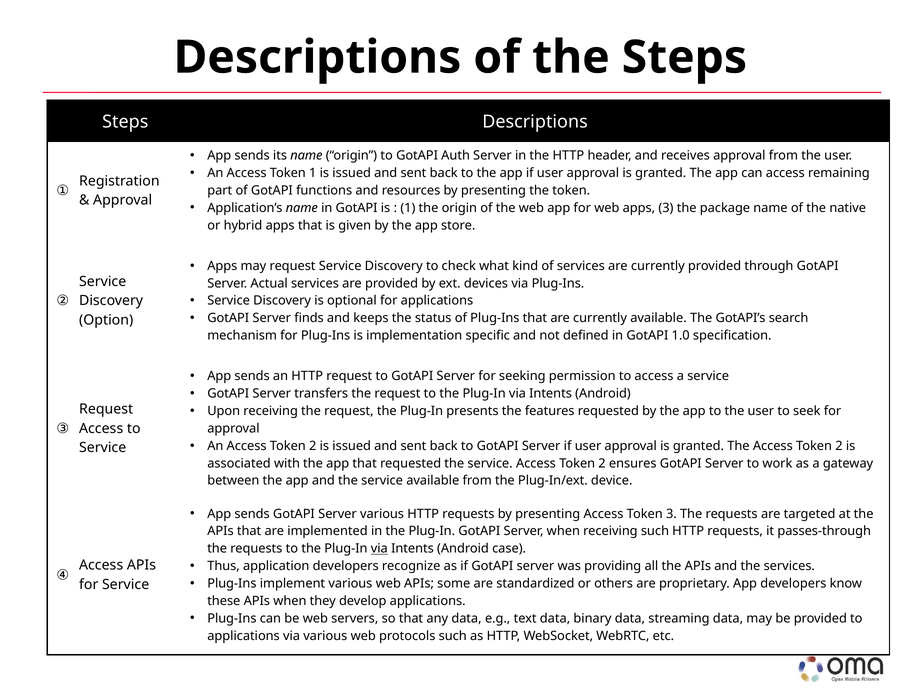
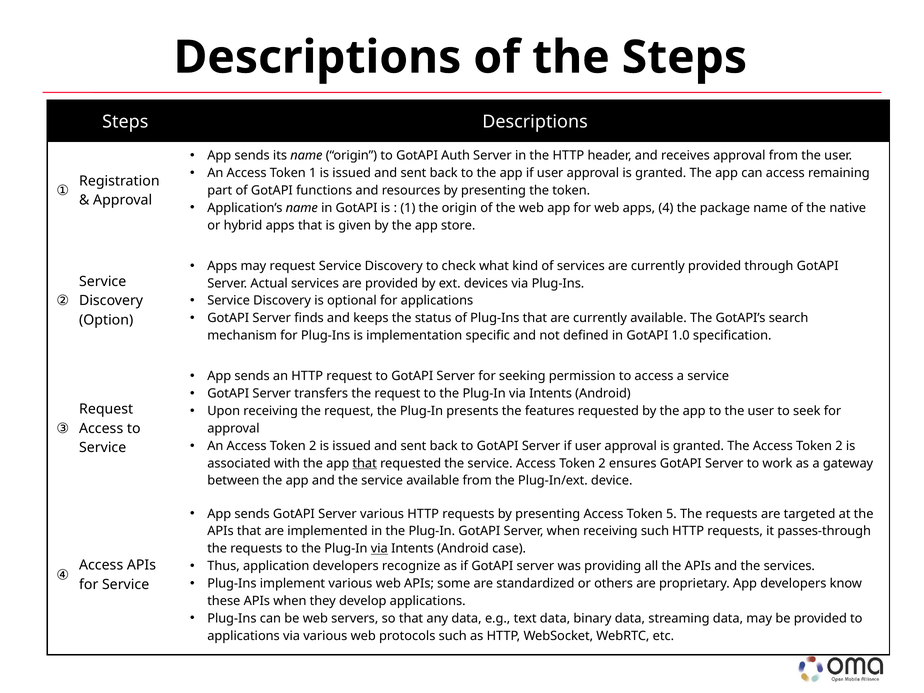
apps 3: 3 -> 4
that at (365, 463) underline: none -> present
Token 3: 3 -> 5
